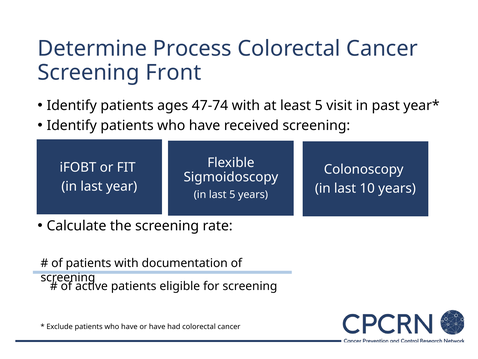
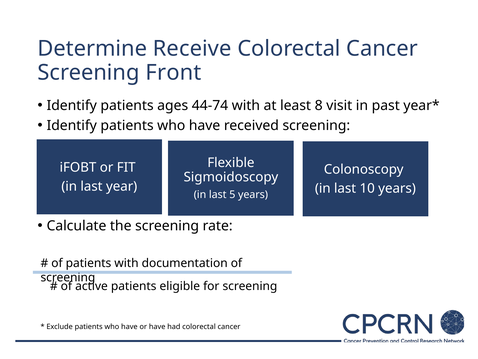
Process: Process -> Receive
47-74: 47-74 -> 44-74
least 5: 5 -> 8
